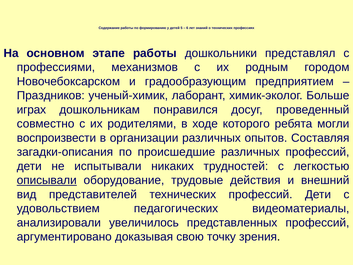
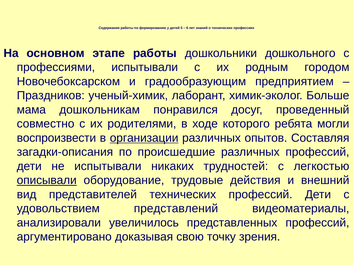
представлял: представлял -> дошкольного
профессиями механизмов: механизмов -> испытывали
играх: играх -> мама
организации underline: none -> present
педагогических: педагогических -> представлений
